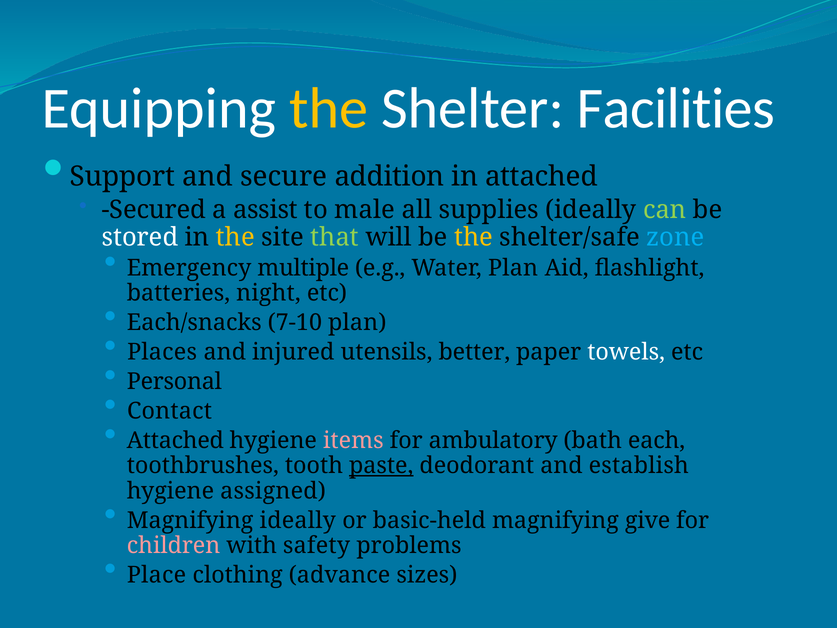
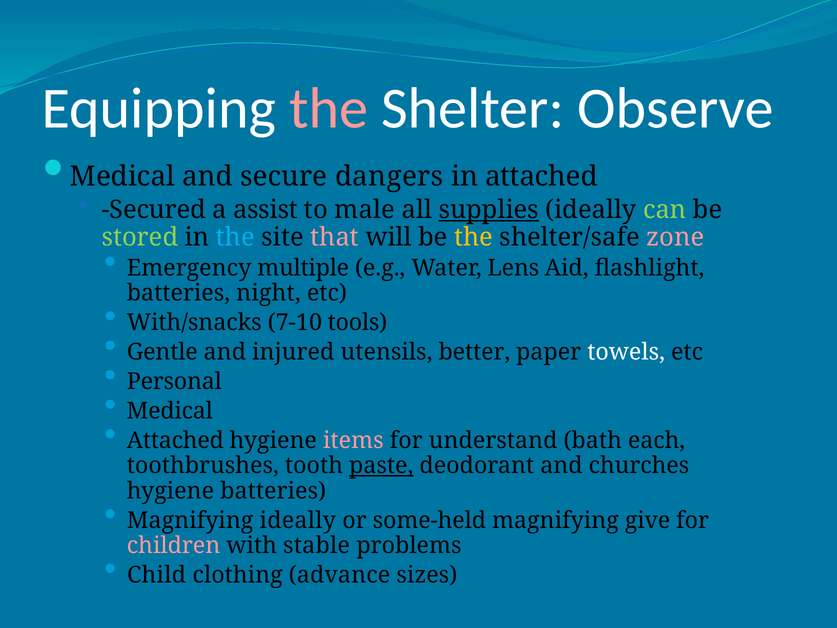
the at (329, 109) colour: yellow -> pink
Facilities: Facilities -> Observe
Support at (122, 176): Support -> Medical
addition: addition -> dangers
supplies underline: none -> present
stored colour: white -> light green
the at (235, 237) colour: yellow -> light blue
that colour: light green -> pink
zone colour: light blue -> pink
Water Plan: Plan -> Lens
Each/snacks: Each/snacks -> With/snacks
7-10 plan: plan -> tools
Places: Places -> Gentle
Contact at (170, 411): Contact -> Medical
ambulatory: ambulatory -> understand
establish: establish -> churches
hygiene assigned: assigned -> batteries
basic-held: basic-held -> some-held
safety: safety -> stable
Place: Place -> Child
